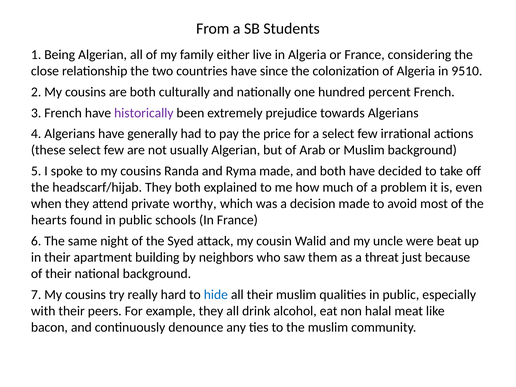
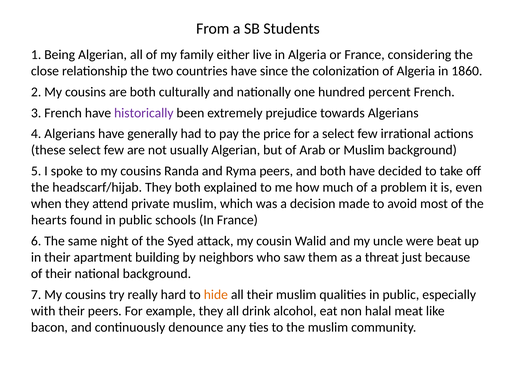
9510: 9510 -> 1860
Ryma made: made -> peers
private worthy: worthy -> muslim
hide colour: blue -> orange
